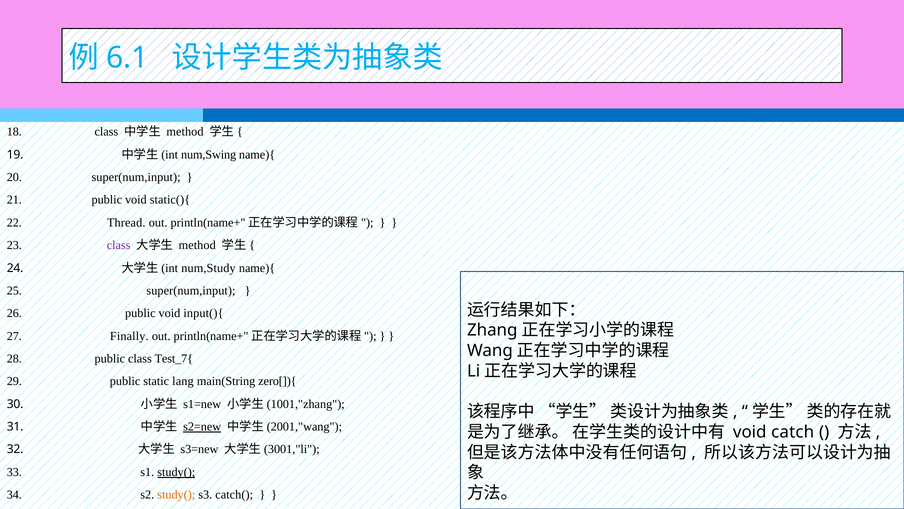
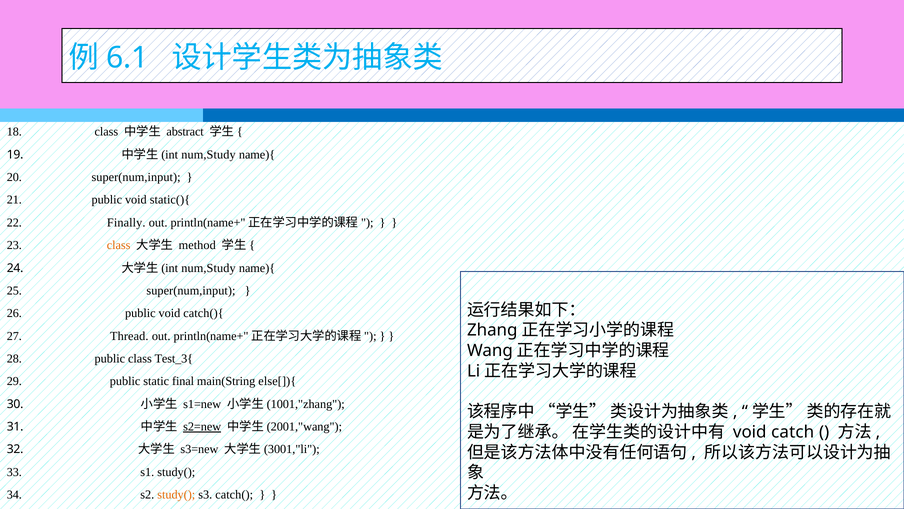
method at (185, 132): method -> abstract
num,Swing at (209, 154): num,Swing -> num,Study
Thread: Thread -> Finally
class at (119, 245) colour: purple -> orange
input(){: input(){ -> catch(){
Finally: Finally -> Thread
Test_7{: Test_7{ -> Test_3{
lang: lang -> final
zero[]){: zero[]){ -> else[]){
study( at (176, 472) underline: present -> none
